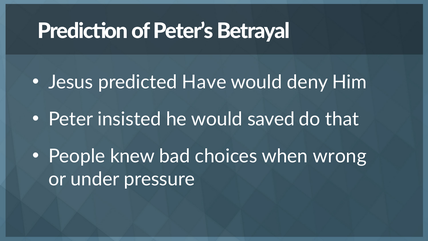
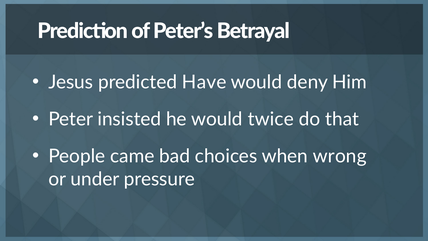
saved: saved -> twice
knew: knew -> came
